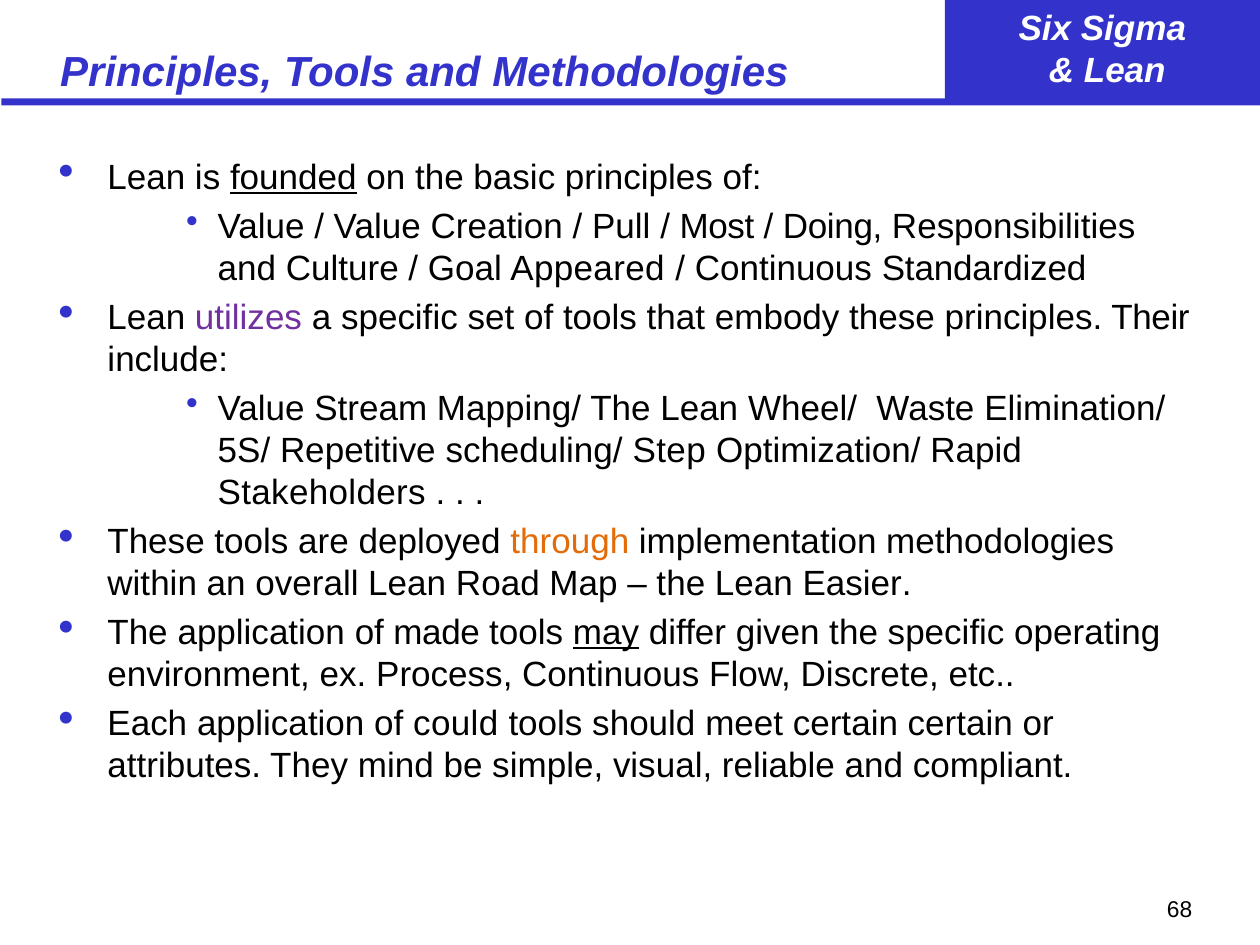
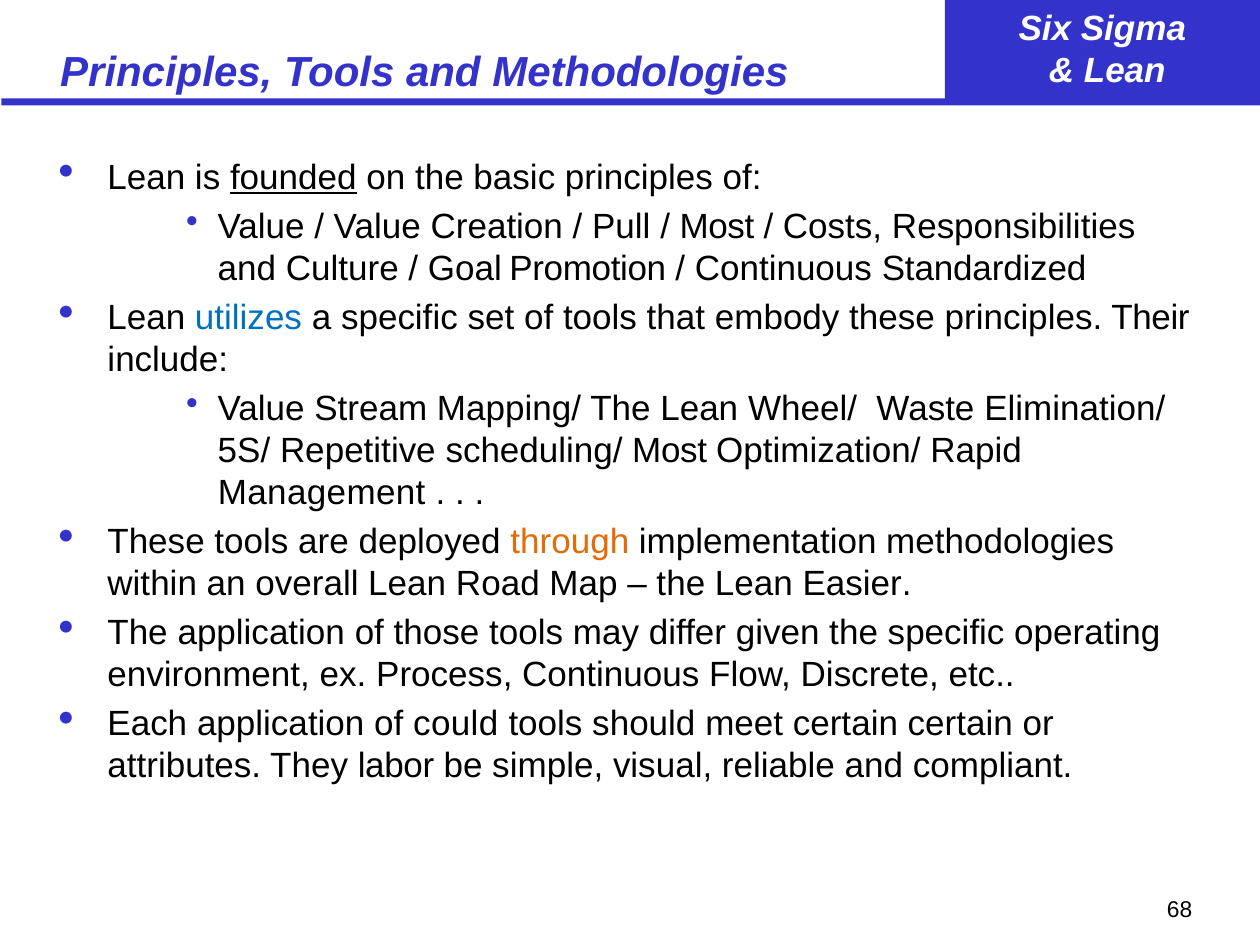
Doing: Doing -> Costs
Appeared: Appeared -> Promotion
utilizes colour: purple -> blue
scheduling/ Step: Step -> Most
Stakeholders: Stakeholders -> Management
made: made -> those
may underline: present -> none
mind: mind -> labor
